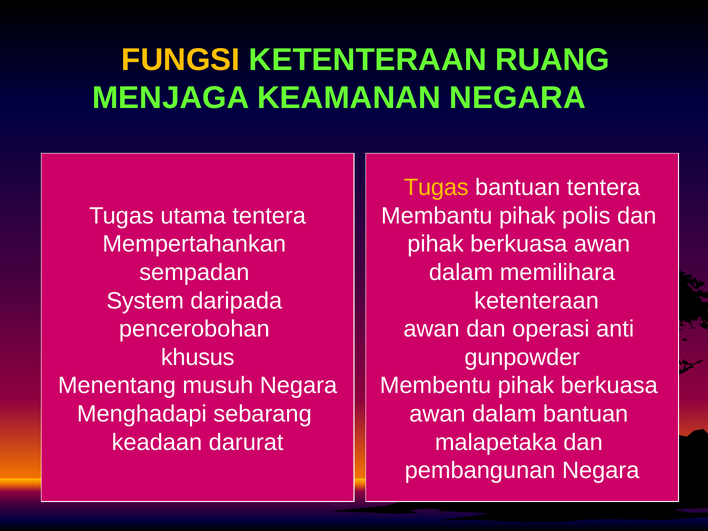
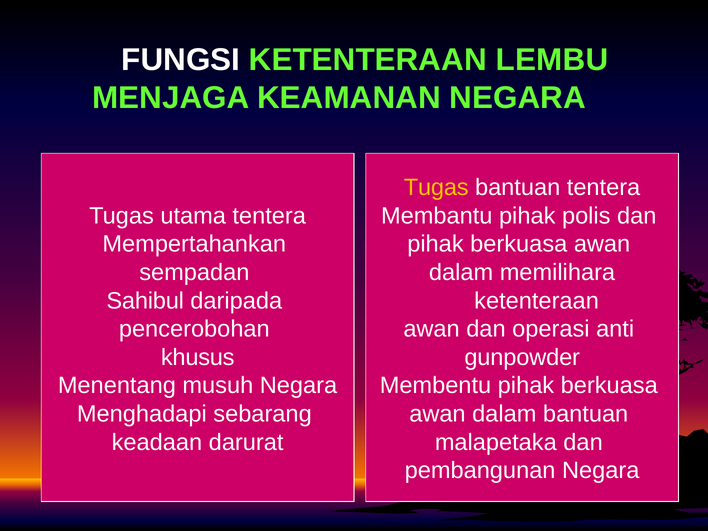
FUNGSI colour: yellow -> white
RUANG: RUANG -> LEMBU
System: System -> Sahibul
